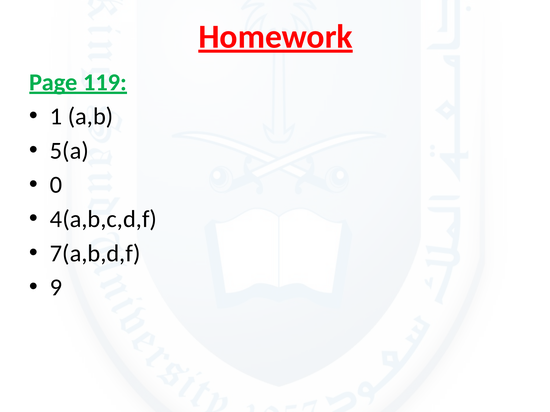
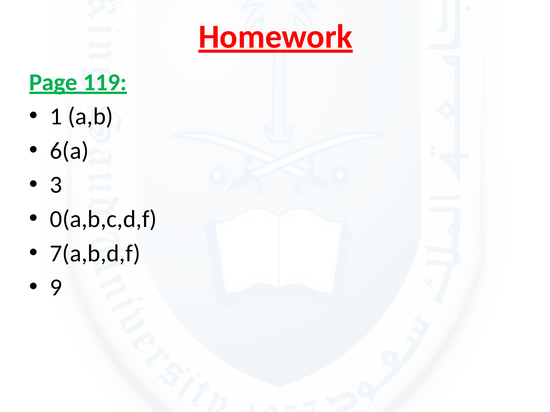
5(a: 5(a -> 6(a
0: 0 -> 3
4(a,b,c,d,f: 4(a,b,c,d,f -> 0(a,b,c,d,f
